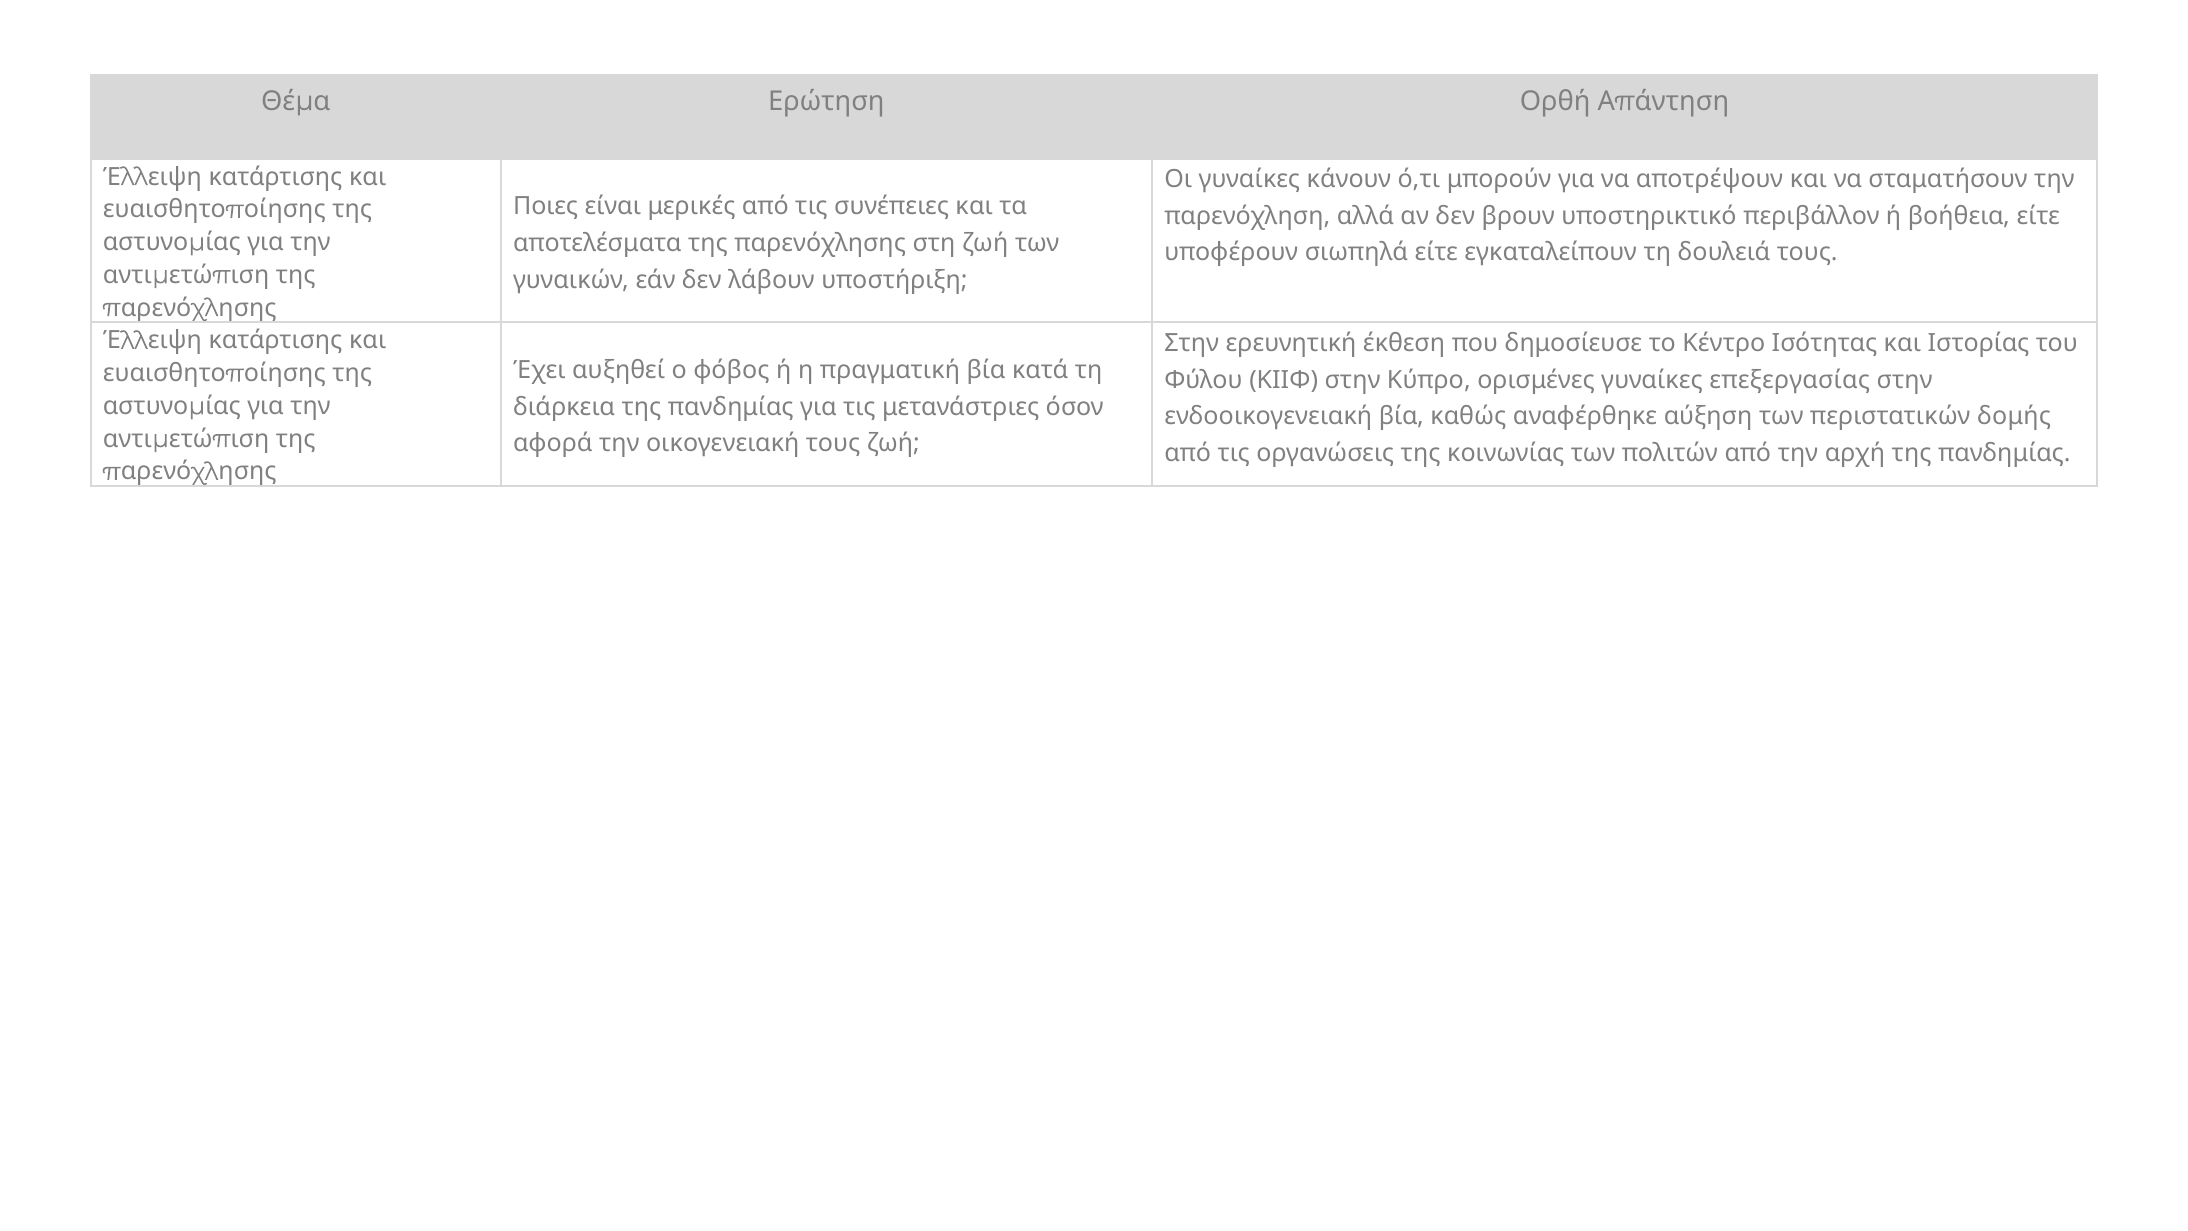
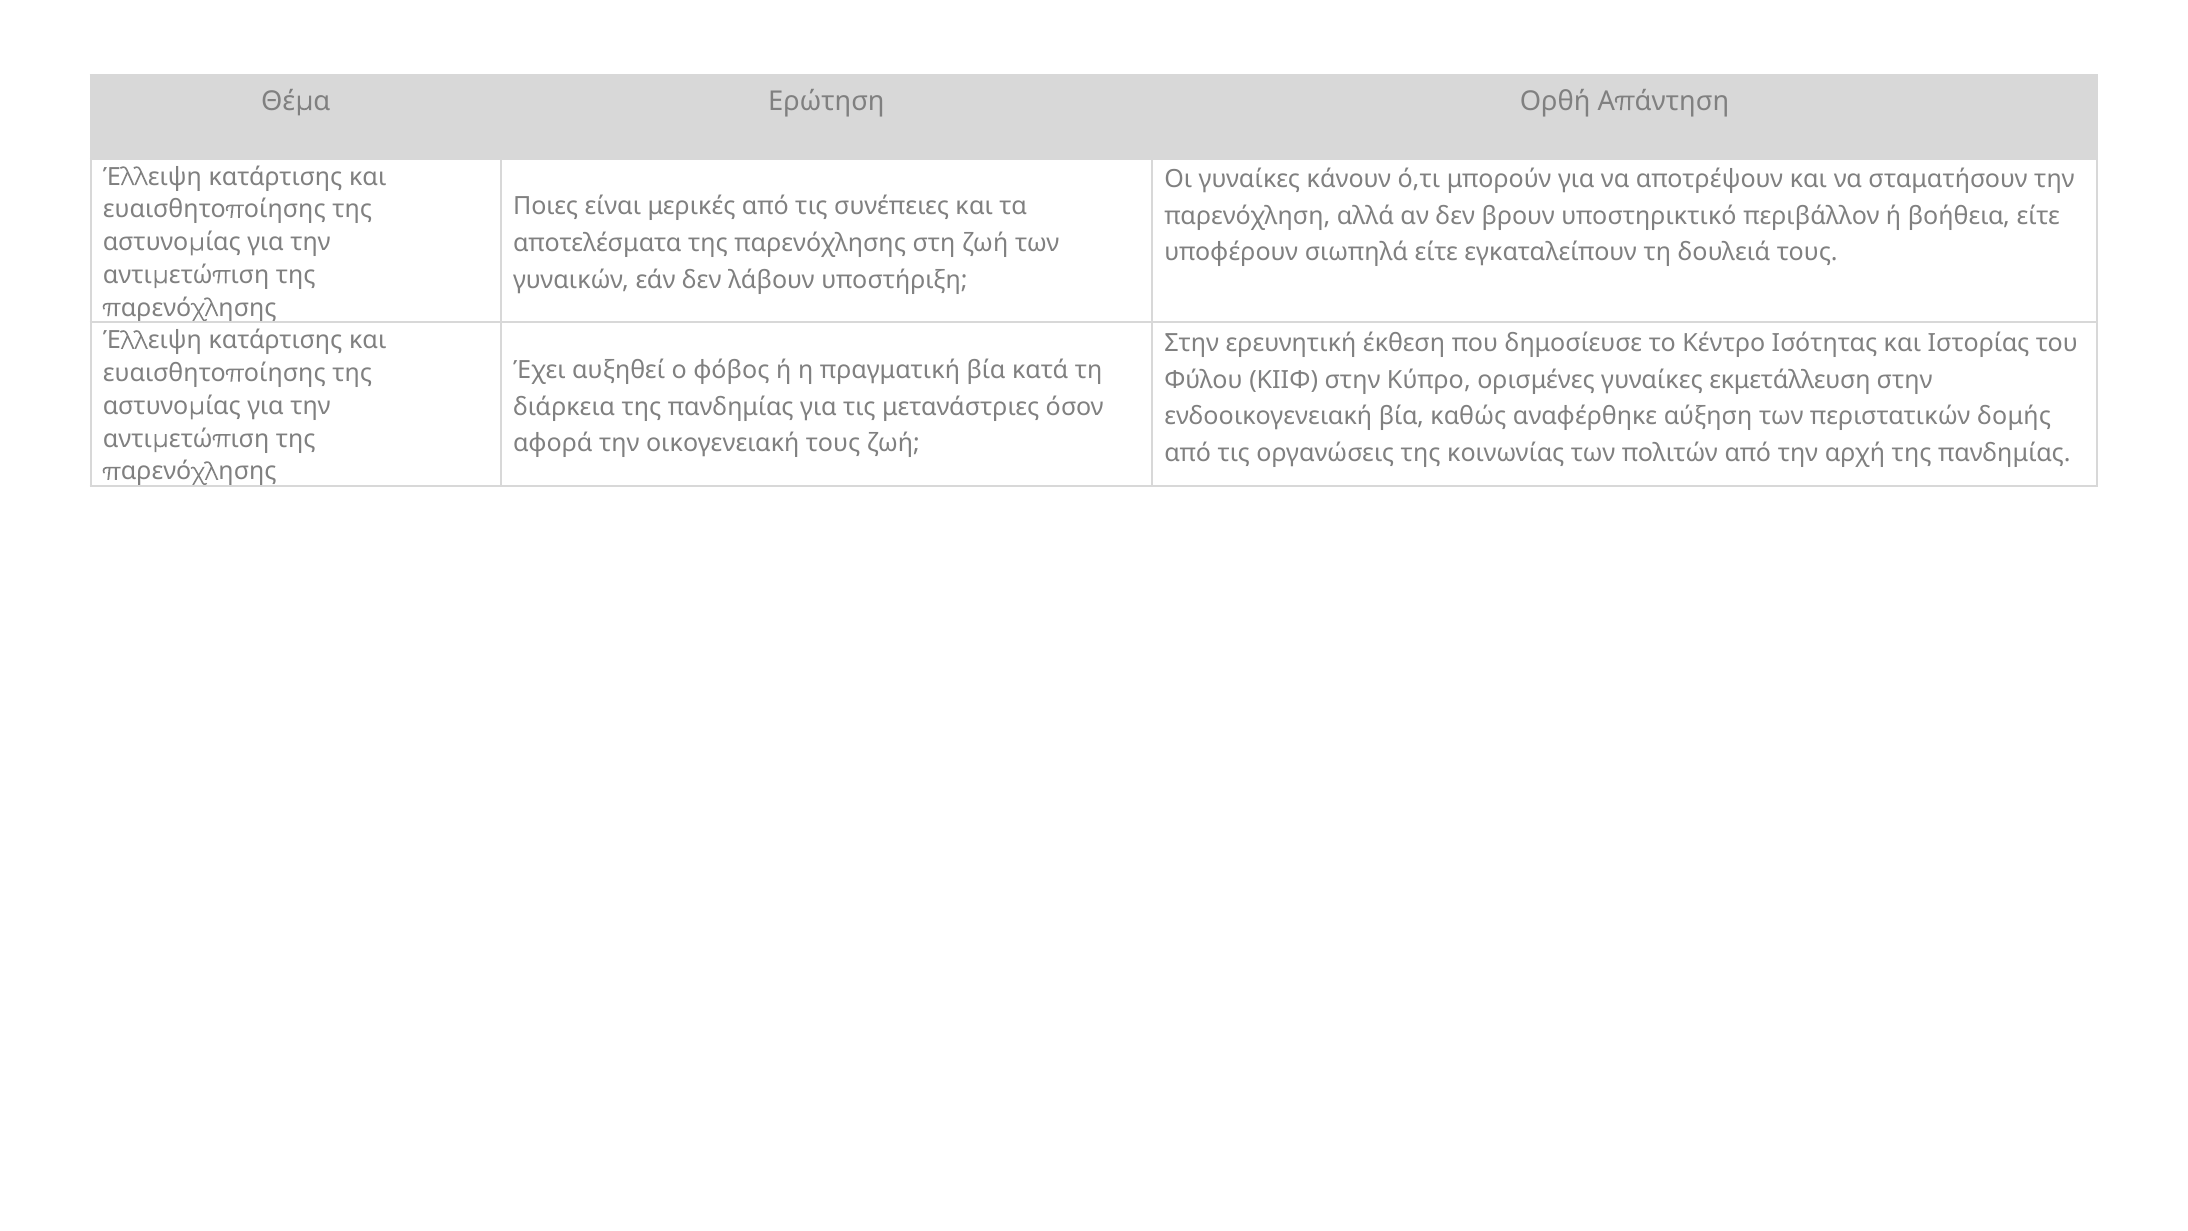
επεξεργασίας: επεξεργασίας -> εκμετάλλευση
